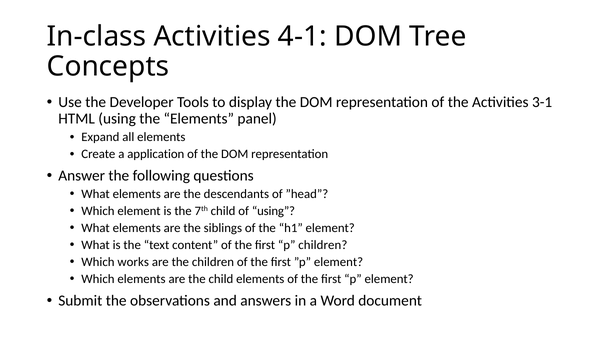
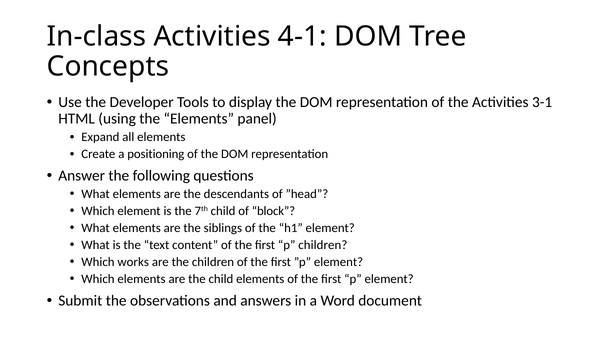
application: application -> positioning
of using: using -> block
